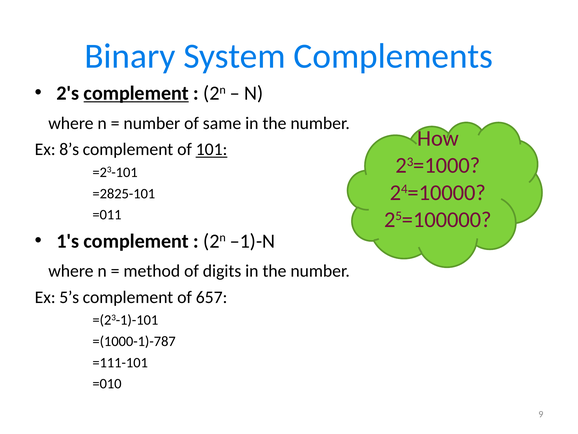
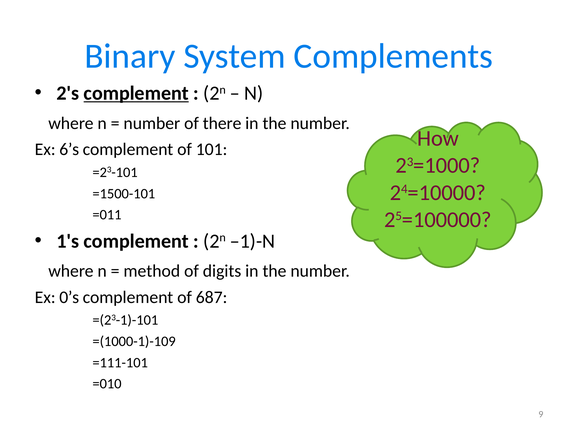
same: same -> there
8’s: 8’s -> 6’s
101 underline: present -> none
=2825-101: =2825-101 -> =1500-101
5’s: 5’s -> 0’s
657: 657 -> 687
=(1000-1)-787: =(1000-1)-787 -> =(1000-1)-109
